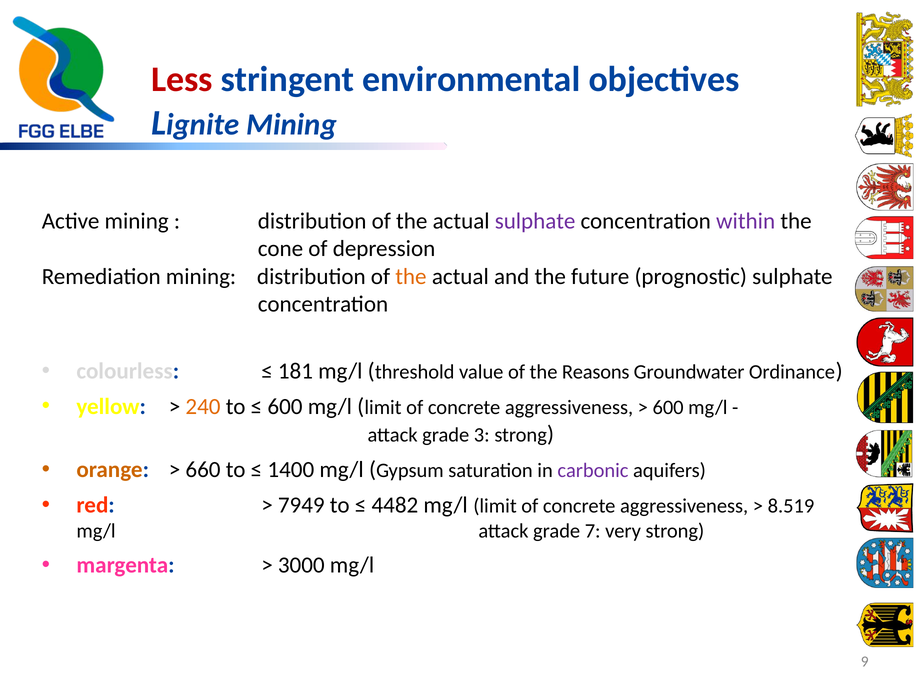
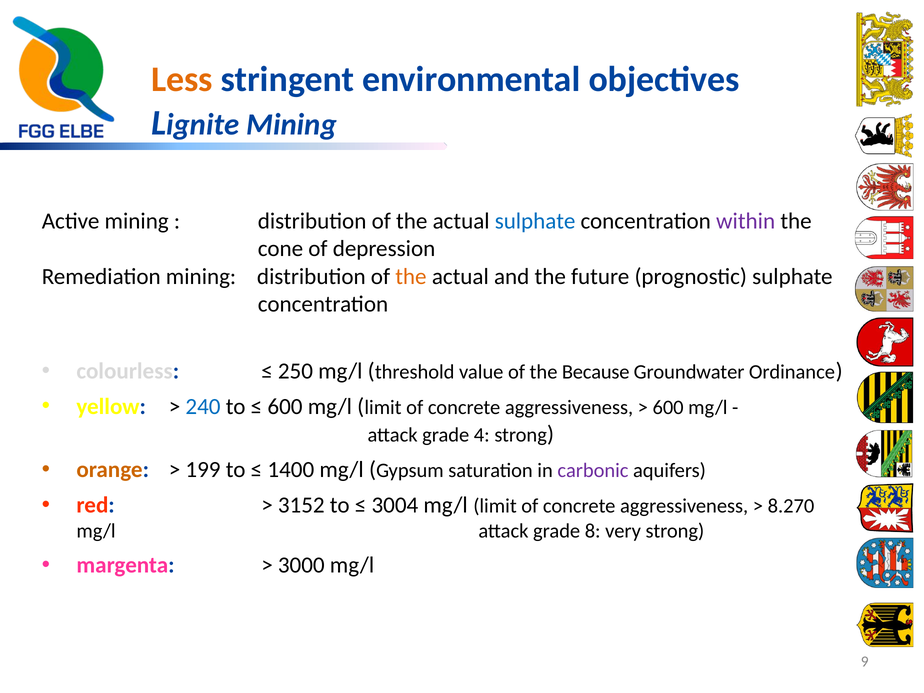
Less colour: red -> orange
sulphate at (535, 221) colour: purple -> blue
181: 181 -> 250
Reasons: Reasons -> Because
240 colour: orange -> blue
3: 3 -> 4
660: 660 -> 199
7949: 7949 -> 3152
4482: 4482 -> 3004
8.519: 8.519 -> 8.270
7: 7 -> 8
